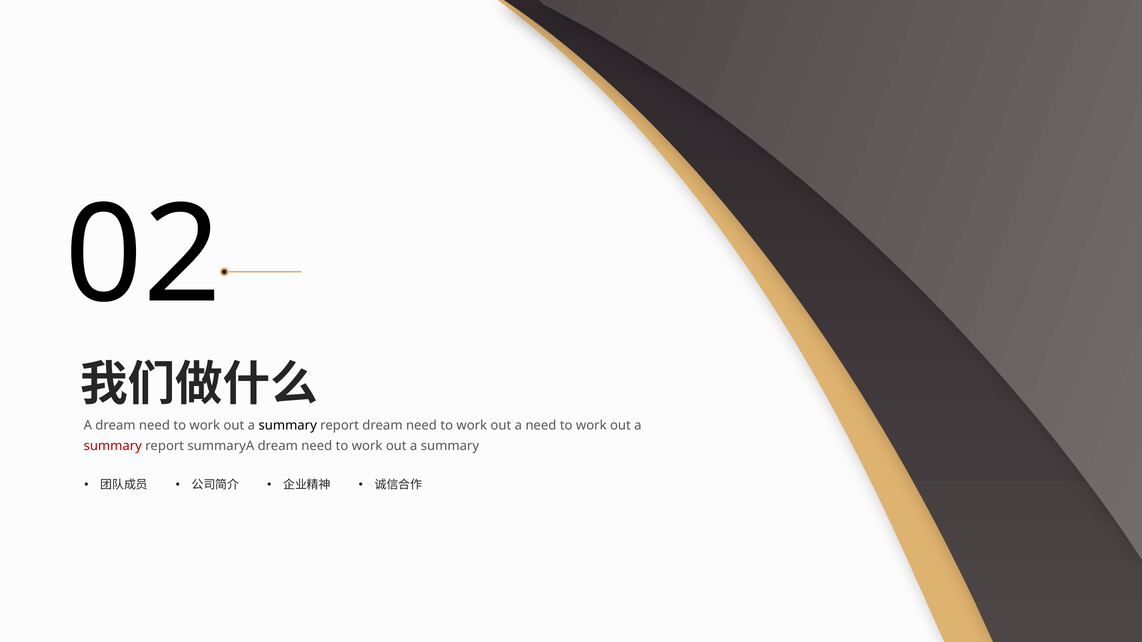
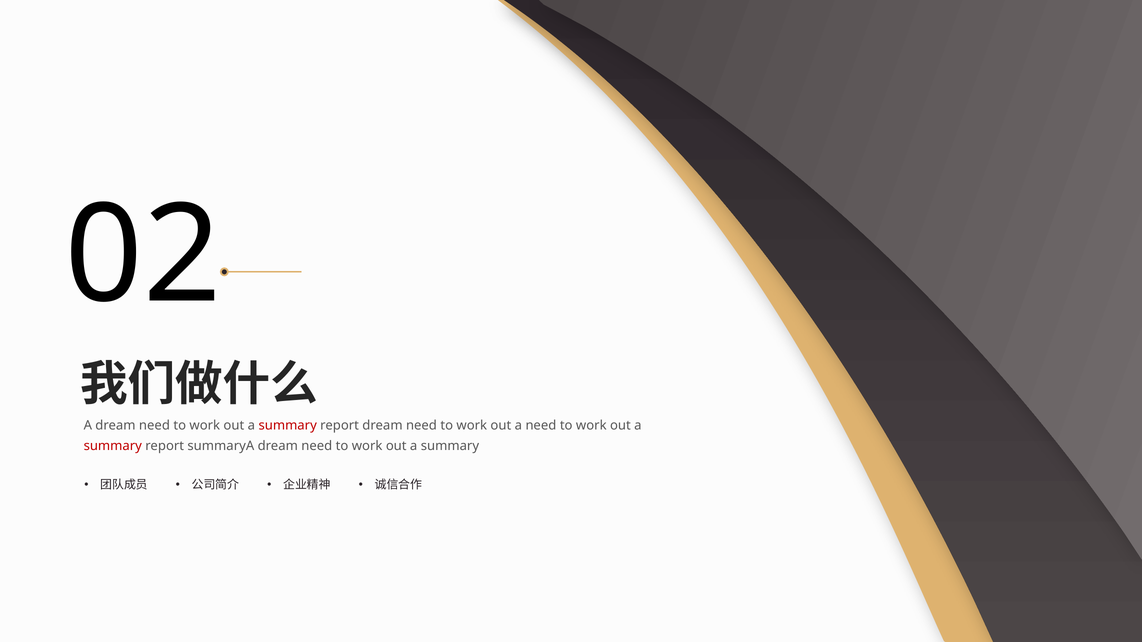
summary at (288, 426) colour: black -> red
